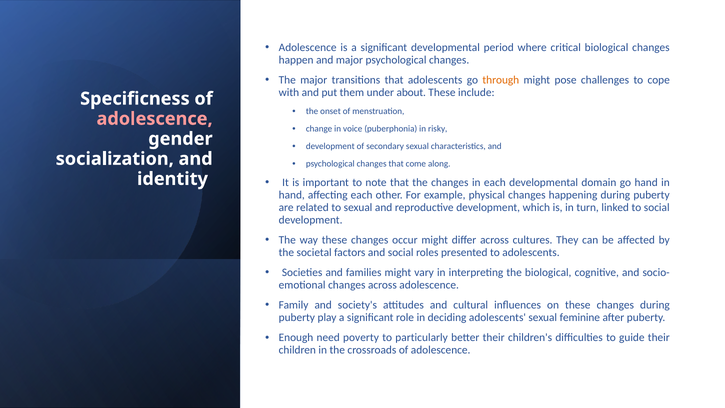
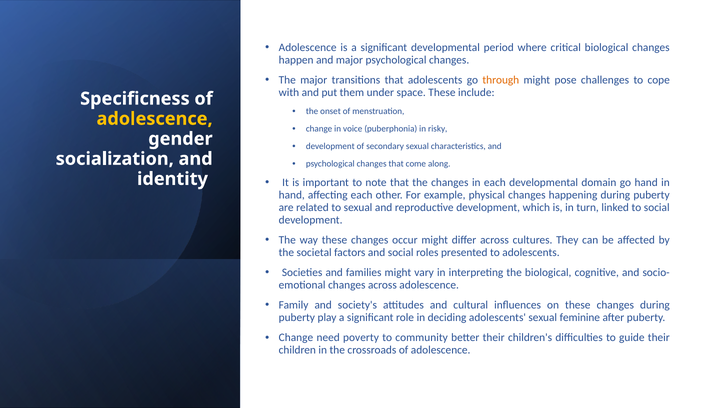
about: about -> space
adolescence at (155, 119) colour: pink -> yellow
Enough at (296, 338): Enough -> Change
particularly: particularly -> community
